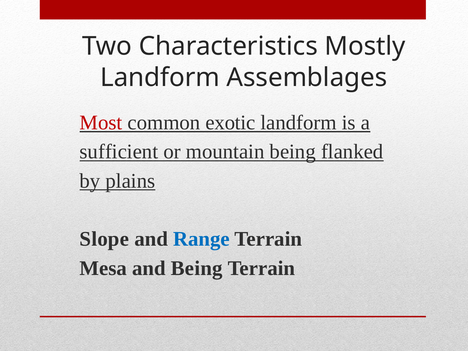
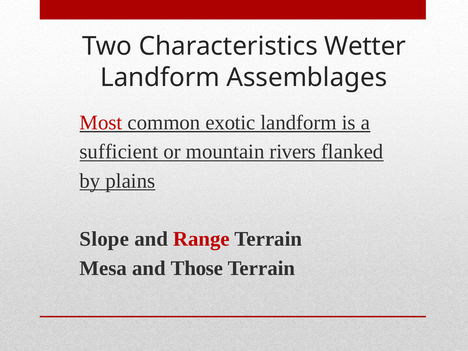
Mostly: Mostly -> Wetter
mountain being: being -> rivers
Range colour: blue -> red
and Being: Being -> Those
